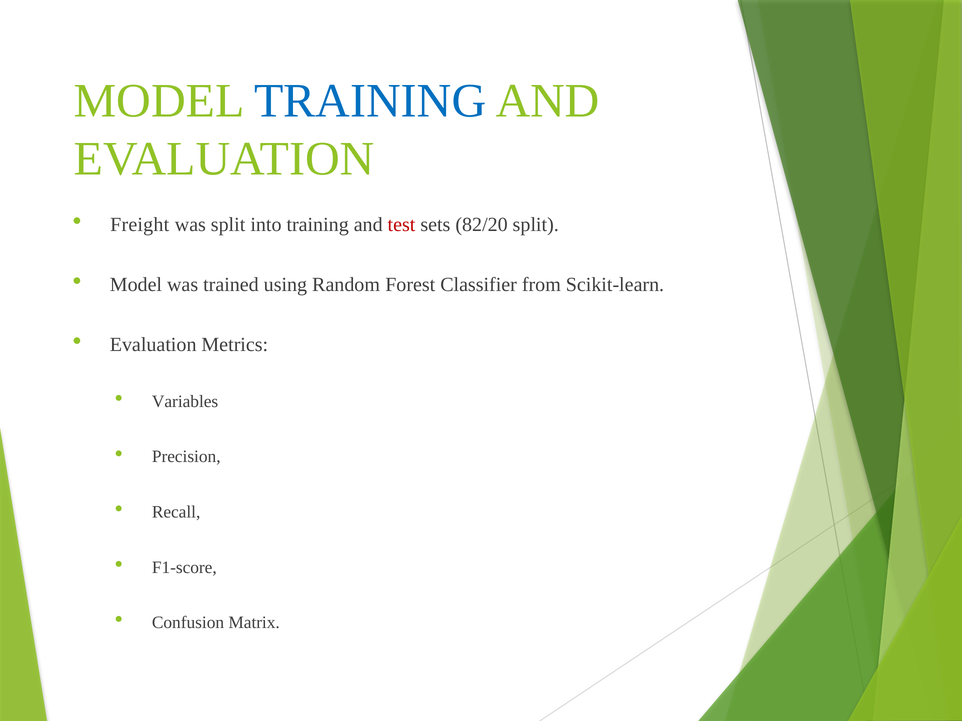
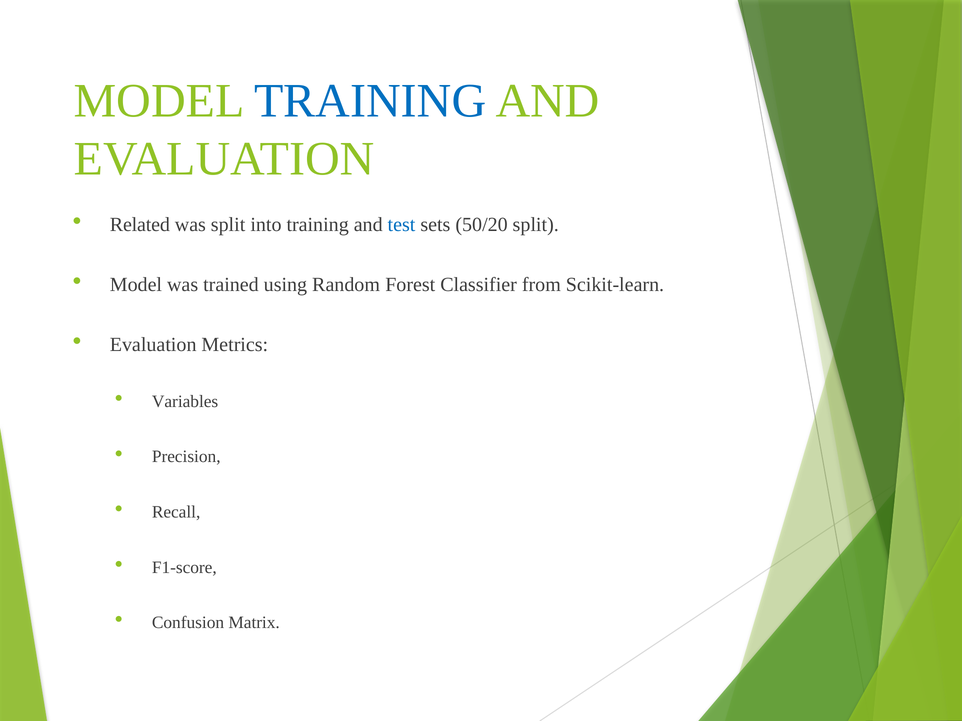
Freight: Freight -> Related
test colour: red -> blue
82/20: 82/20 -> 50/20
